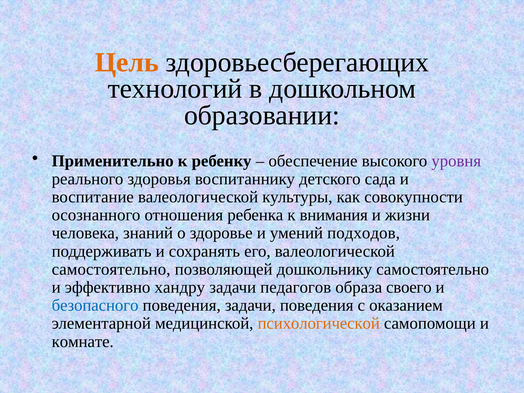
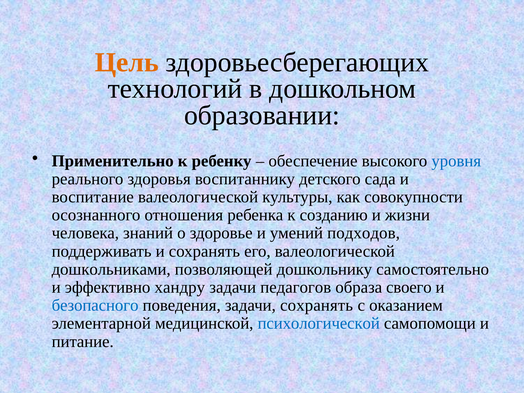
уровня colour: purple -> blue
внимания: внимания -> созданию
самостоятельно at (111, 269): самостоятельно -> дошкольниками
задачи поведения: поведения -> сохранять
психологической colour: orange -> blue
комнате: комнате -> питание
